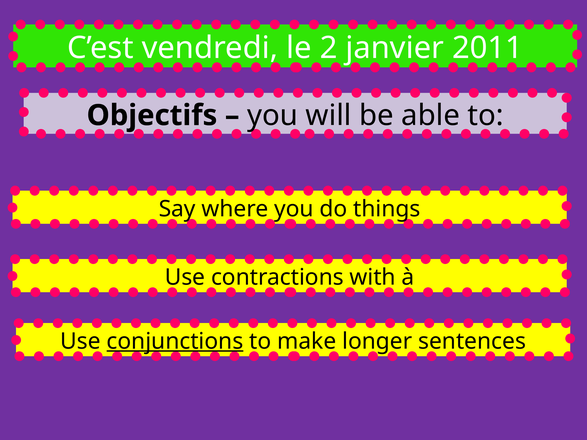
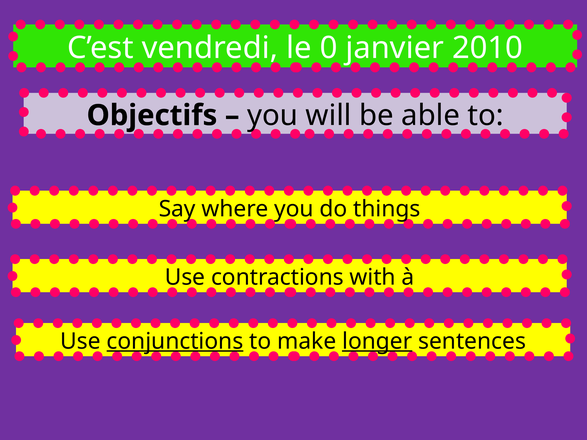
2: 2 -> 0
2011: 2011 -> 2010
longer underline: none -> present
